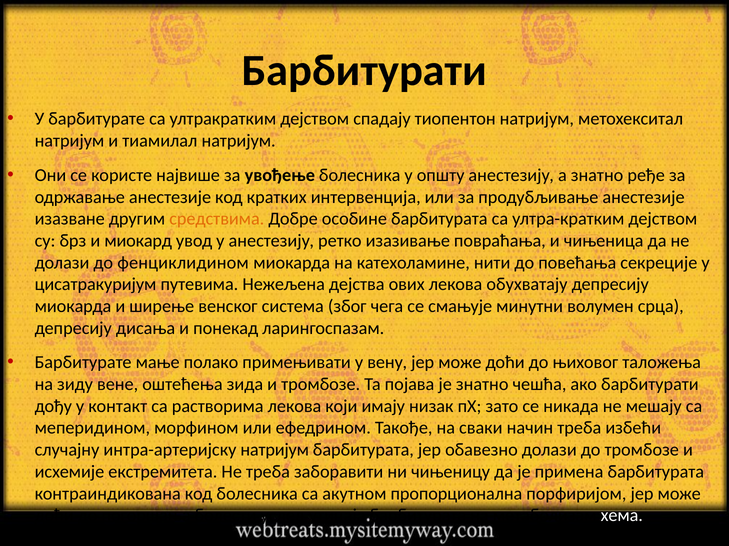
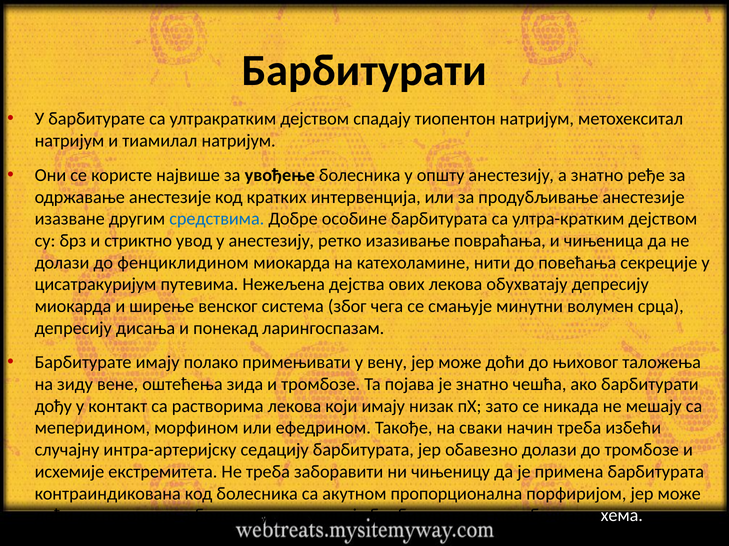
средствима colour: orange -> blue
миокард: миокард -> стриктно
Барбитурате мање: мање -> имају
интра-артеријску натријум: натријум -> седацију
